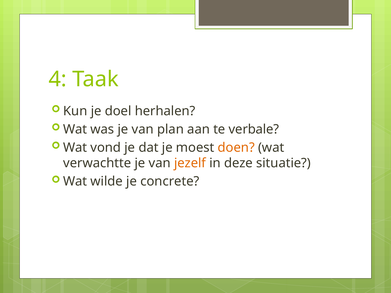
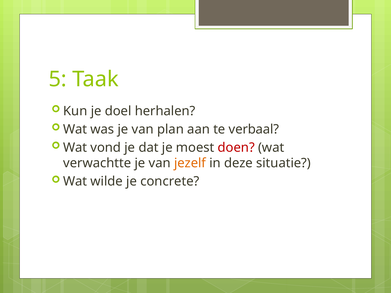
4: 4 -> 5
verbale: verbale -> verbaal
doen colour: orange -> red
